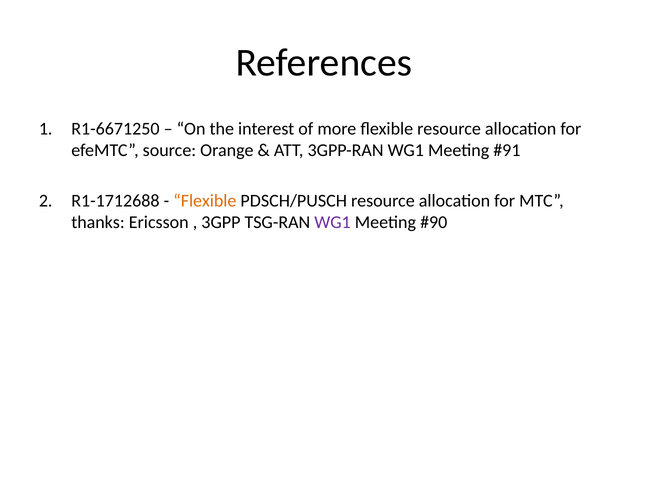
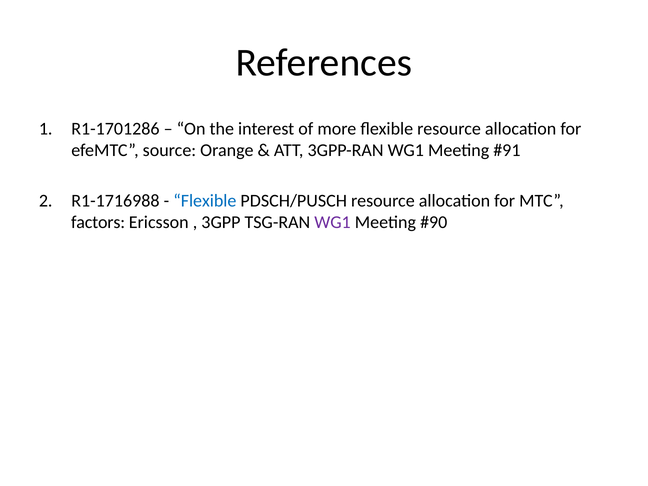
R1-6671250: R1-6671250 -> R1-1701286
R1-1712688: R1-1712688 -> R1-1716988
Flexible at (205, 201) colour: orange -> blue
thanks: thanks -> factors
